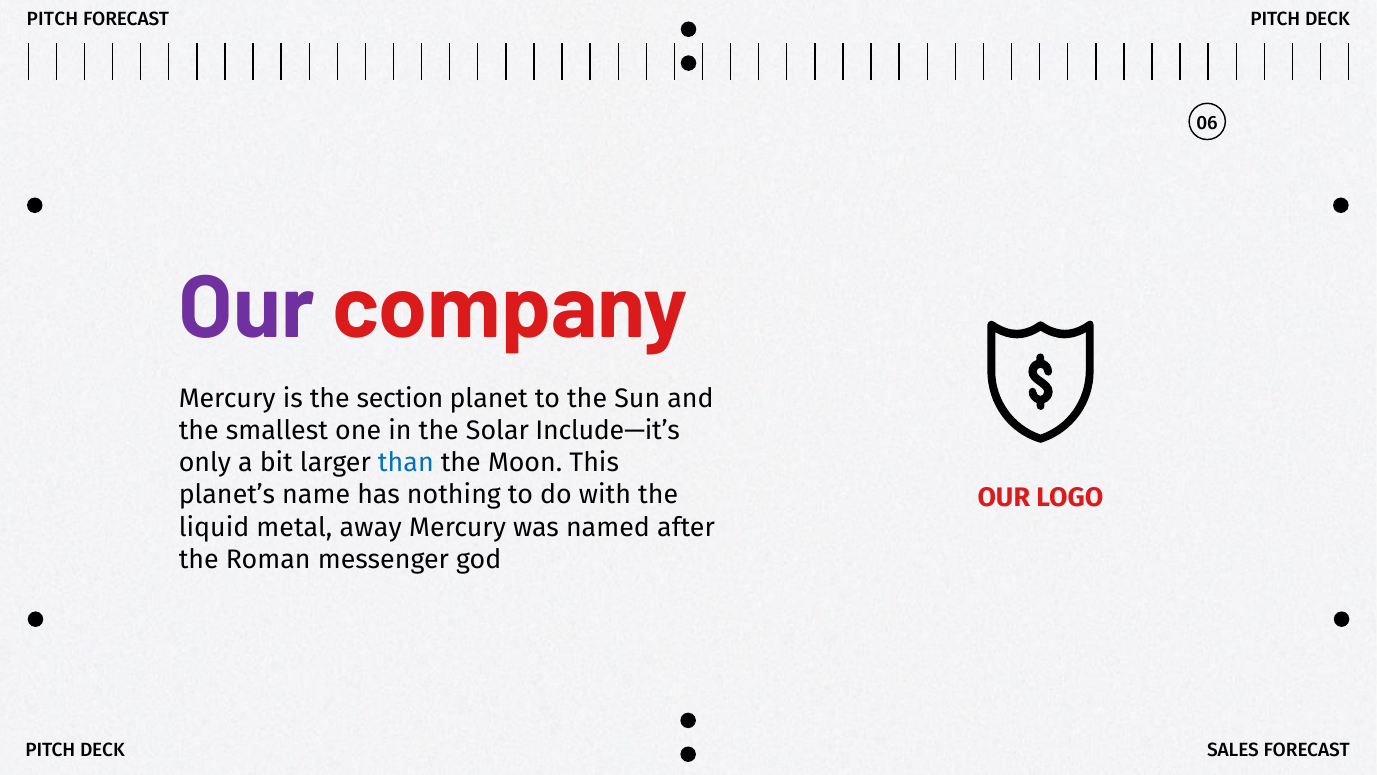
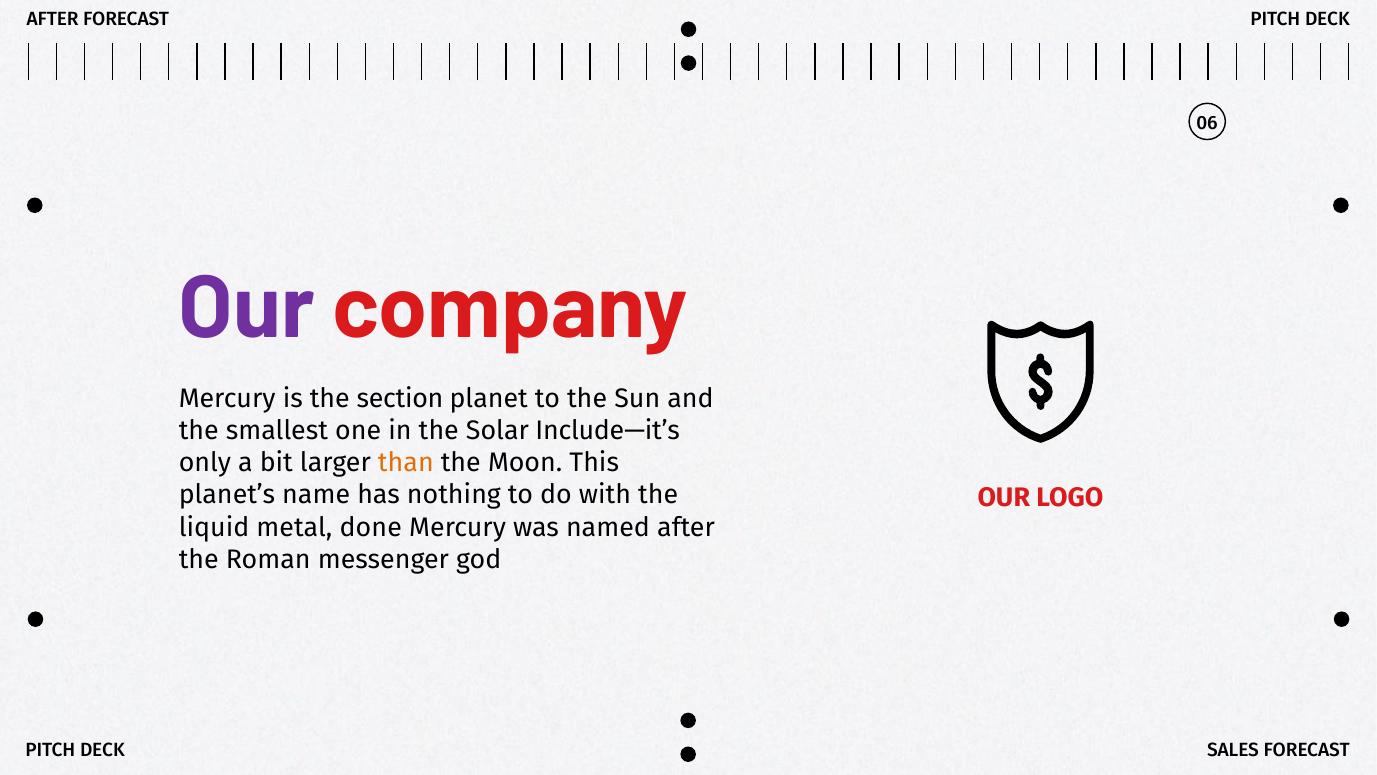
PITCH at (52, 19): PITCH -> AFTER
than colour: blue -> orange
away: away -> done
